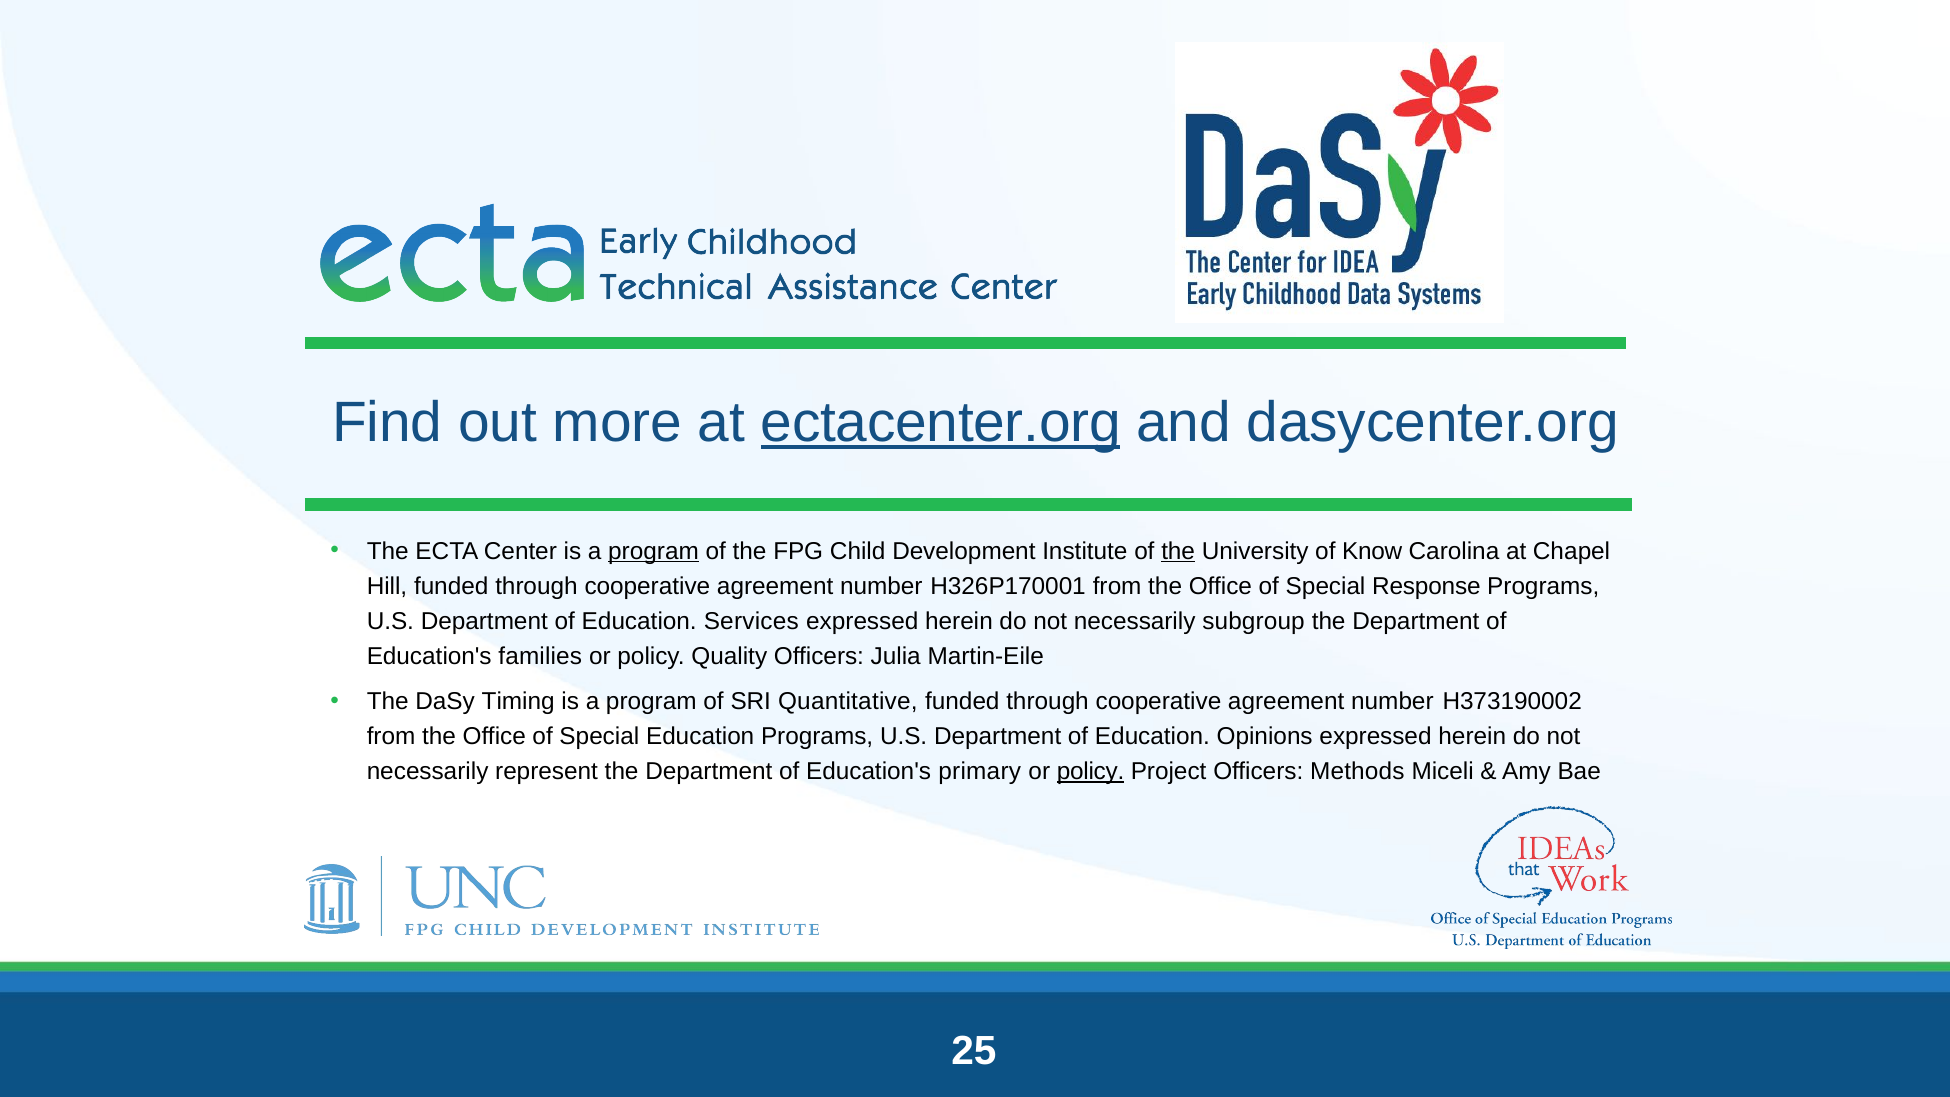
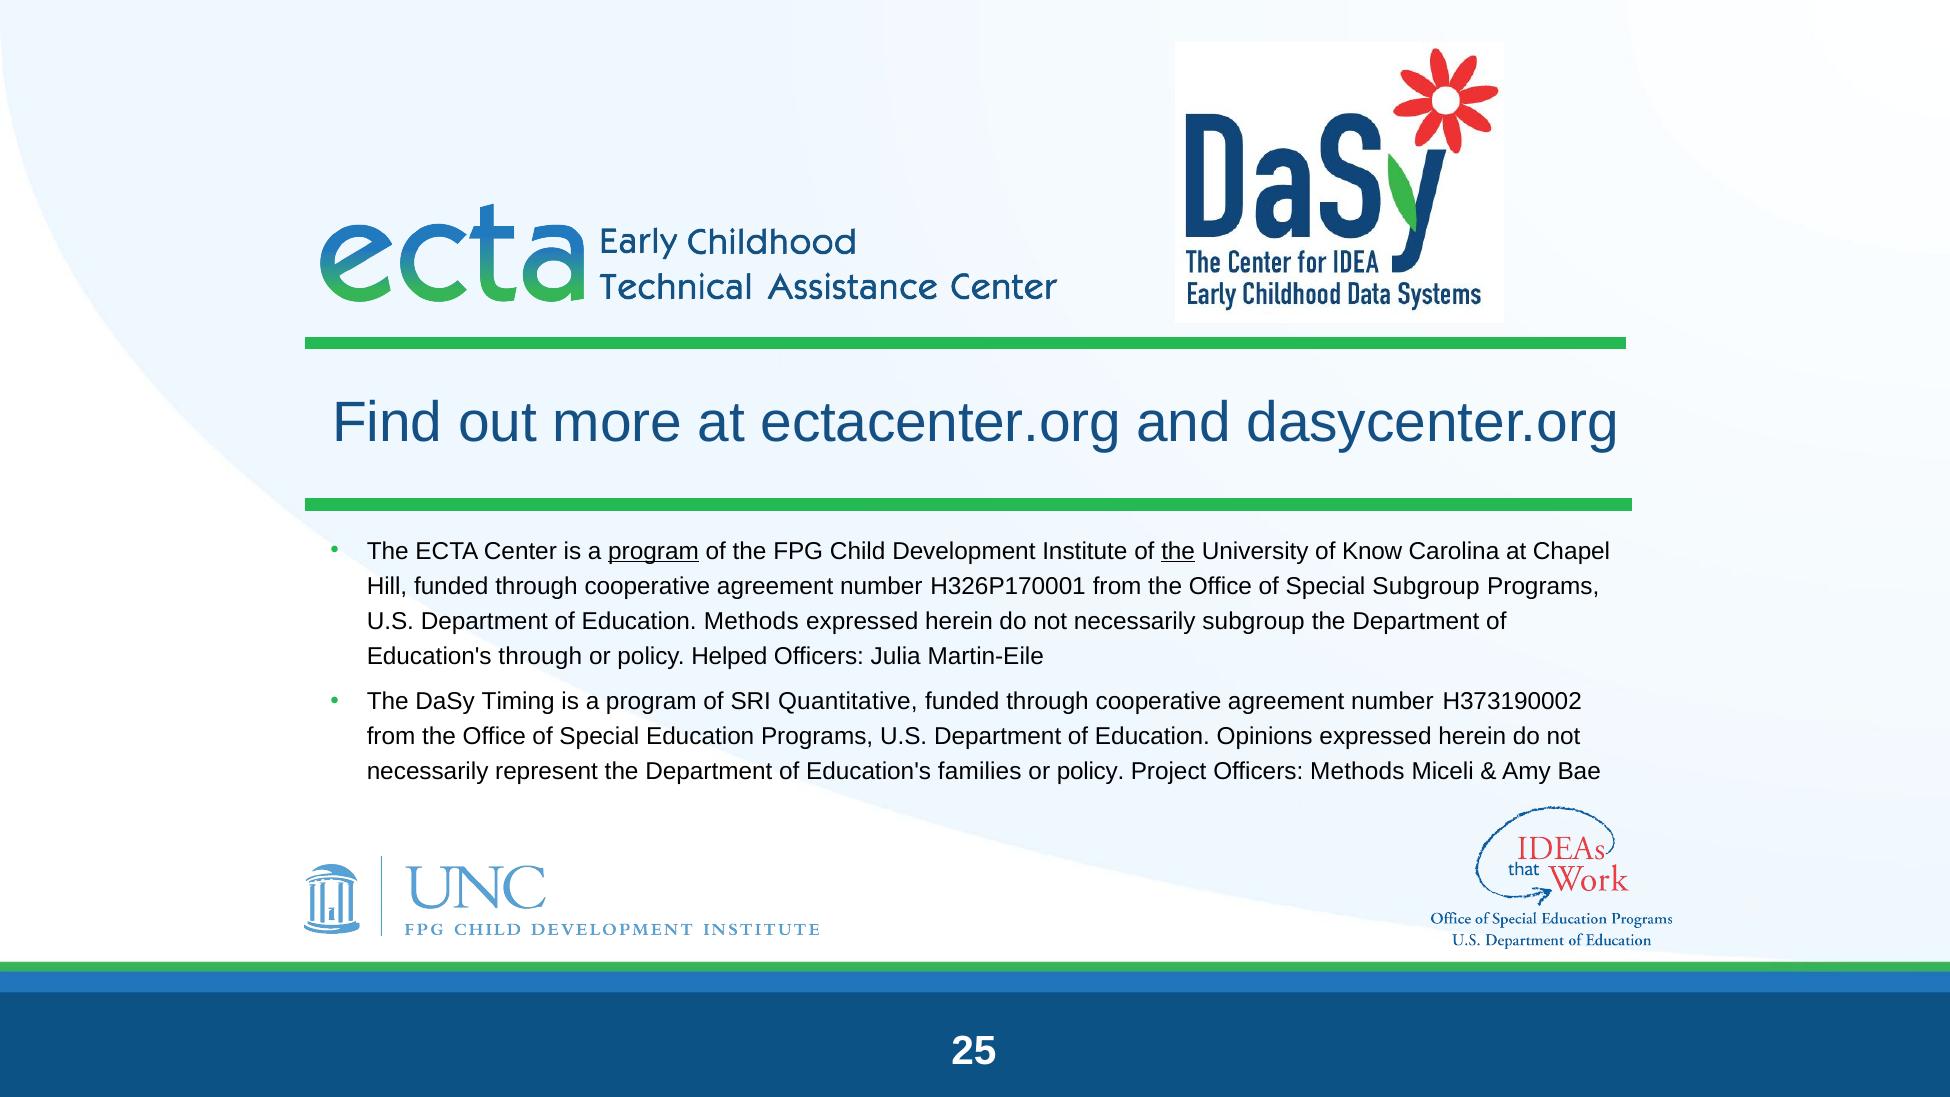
ectacenter.org underline: present -> none
Special Response: Response -> Subgroup
Education Services: Services -> Methods
Education's families: families -> through
Quality: Quality -> Helped
primary: primary -> families
policy at (1091, 771) underline: present -> none
